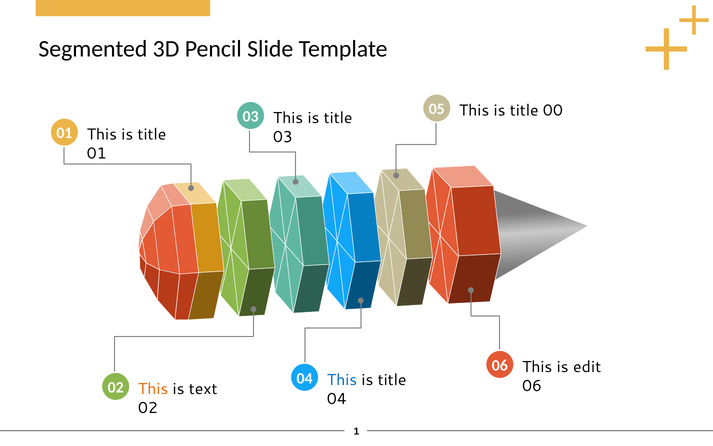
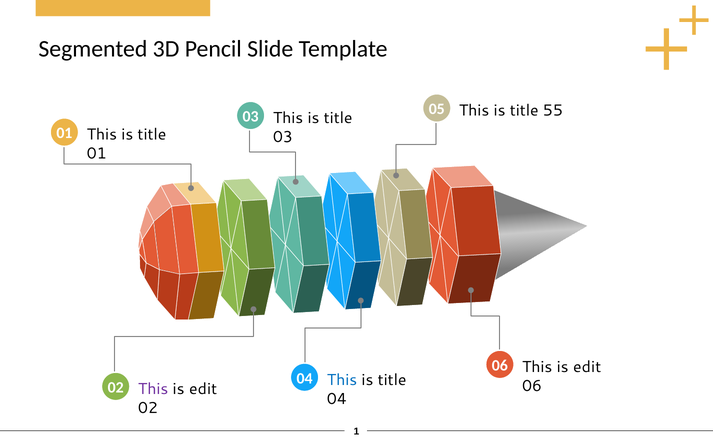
00: 00 -> 55
This at (153, 389) colour: orange -> purple
text at (203, 389): text -> edit
